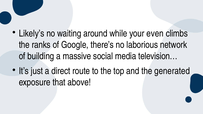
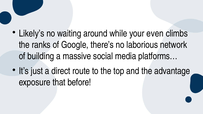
television…: television… -> platforms…
generated: generated -> advantage
above: above -> before
